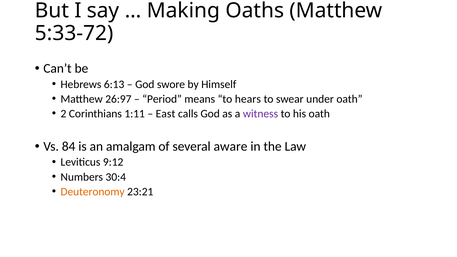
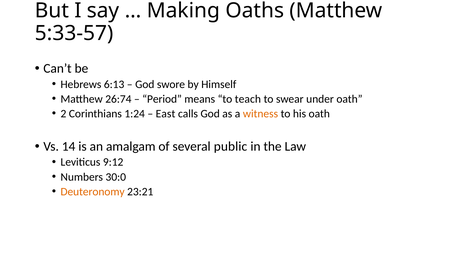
5:33-72: 5:33-72 -> 5:33-57
26:97: 26:97 -> 26:74
hears: hears -> teach
1:11: 1:11 -> 1:24
witness colour: purple -> orange
84: 84 -> 14
aware: aware -> public
30:4: 30:4 -> 30:0
